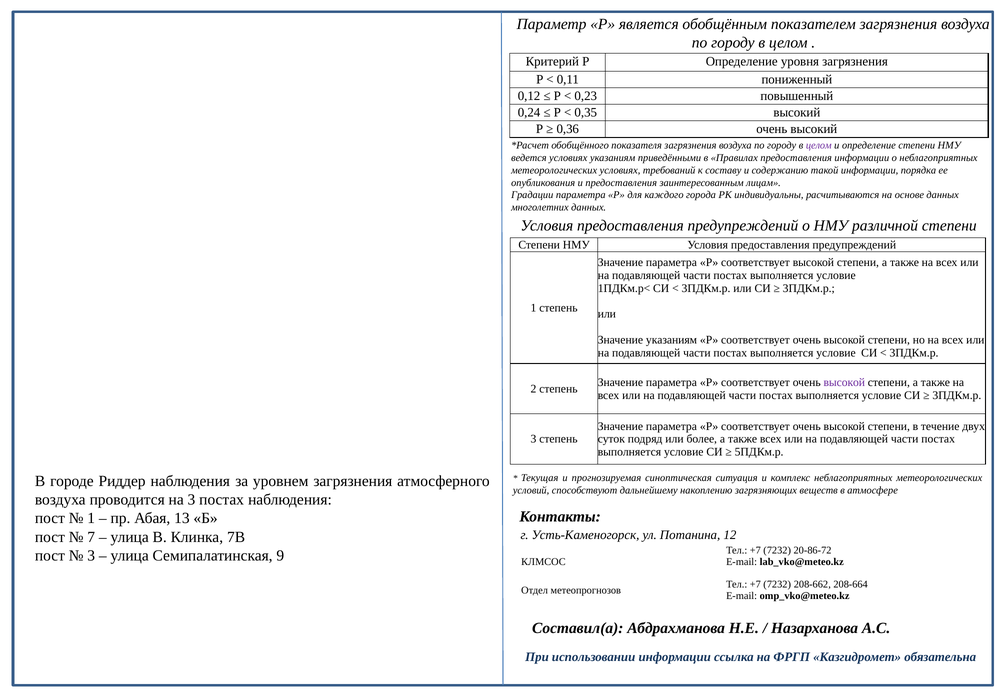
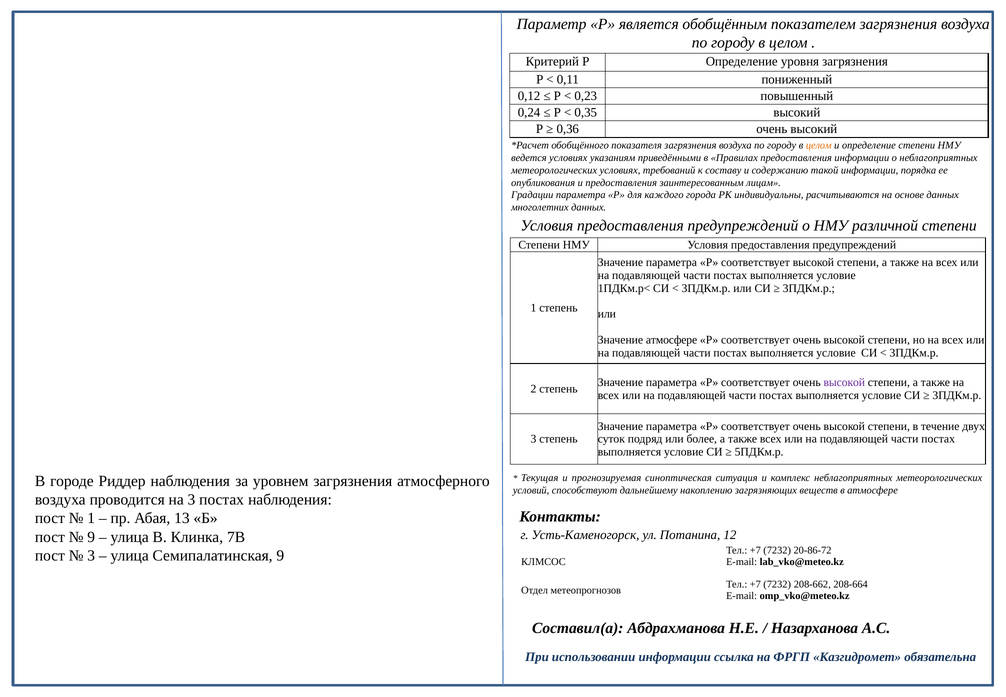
целом at (819, 145) colour: purple -> orange
Значение указаниям: указаниям -> атмосфере
7 at (91, 536): 7 -> 9
